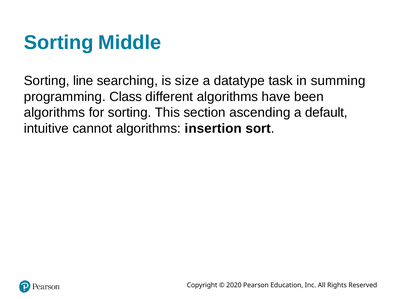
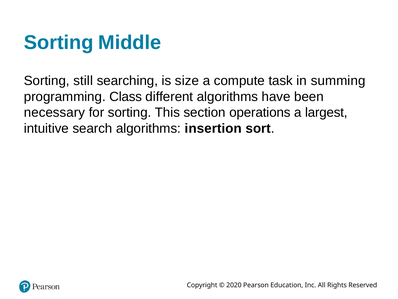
line: line -> still
datatype: datatype -> compute
algorithms at (54, 112): algorithms -> necessary
ascending: ascending -> operations
default: default -> largest
cannot: cannot -> search
